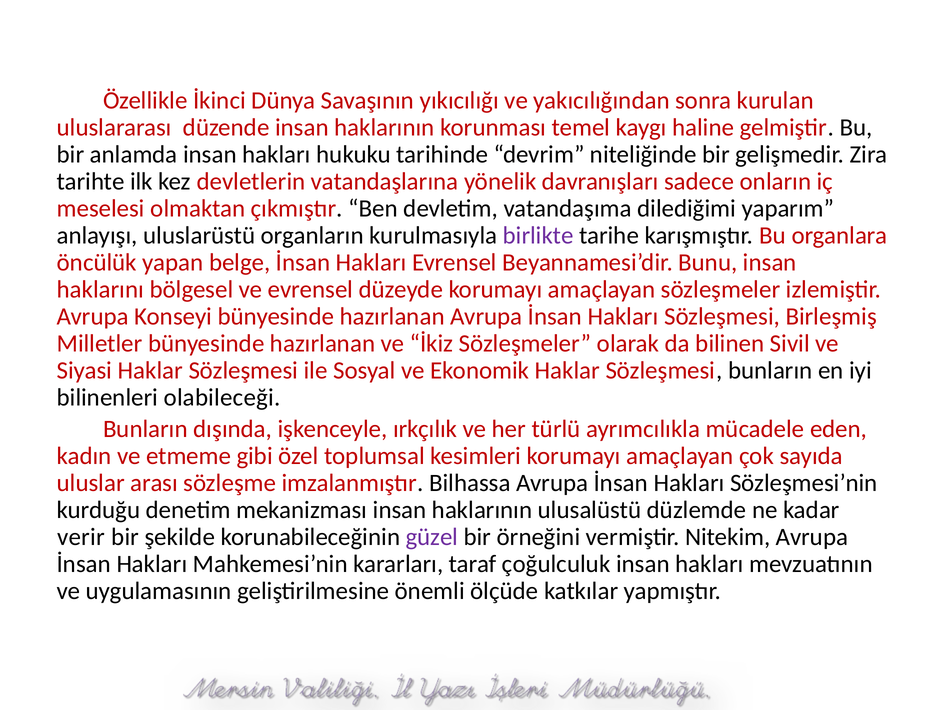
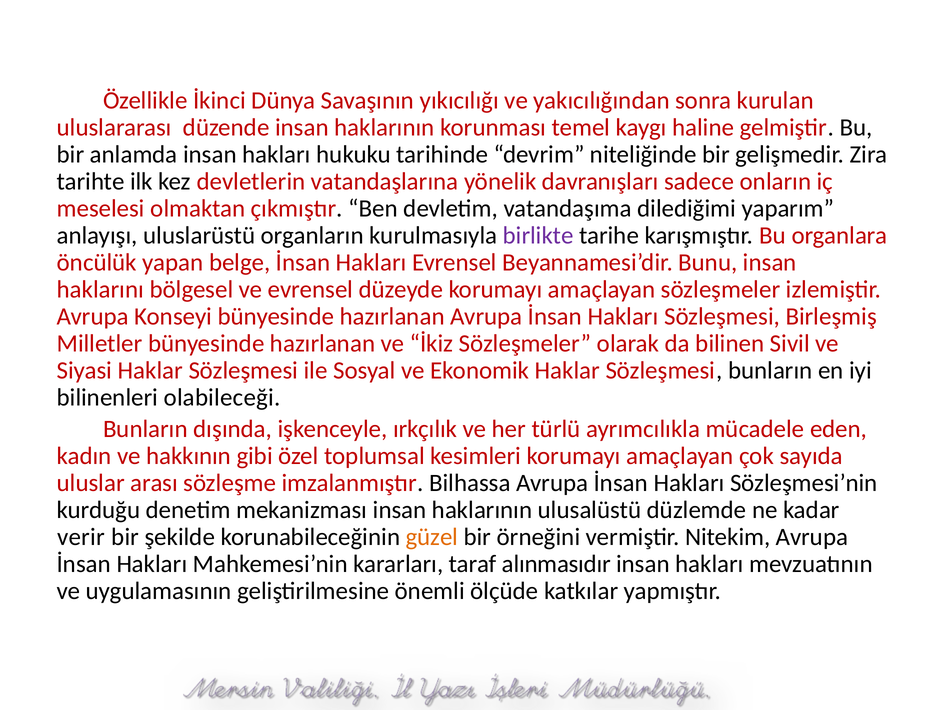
etmeme: etmeme -> hakkının
güzel colour: purple -> orange
çoğulculuk: çoğulculuk -> alınmasıdır
